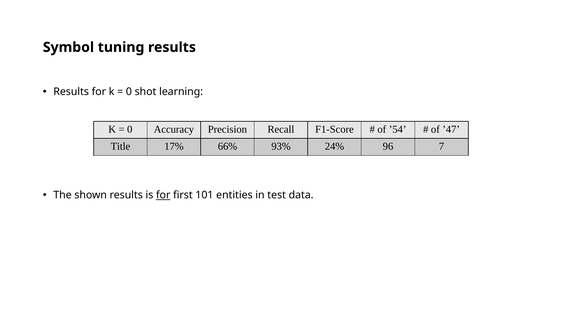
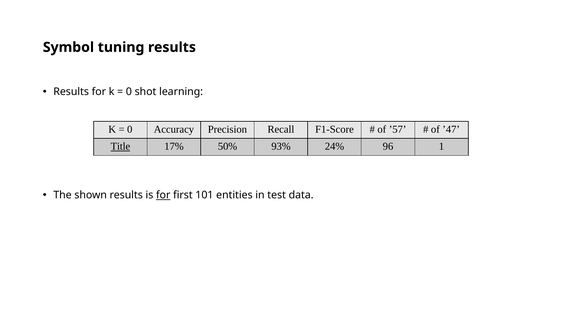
’54: ’54 -> ’57
Title underline: none -> present
66%: 66% -> 50%
7: 7 -> 1
